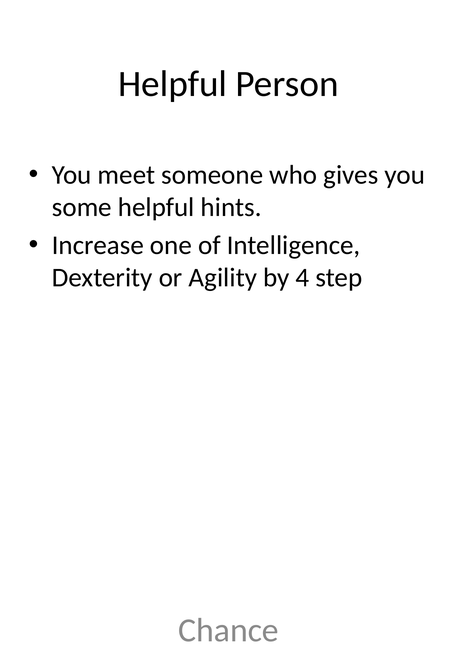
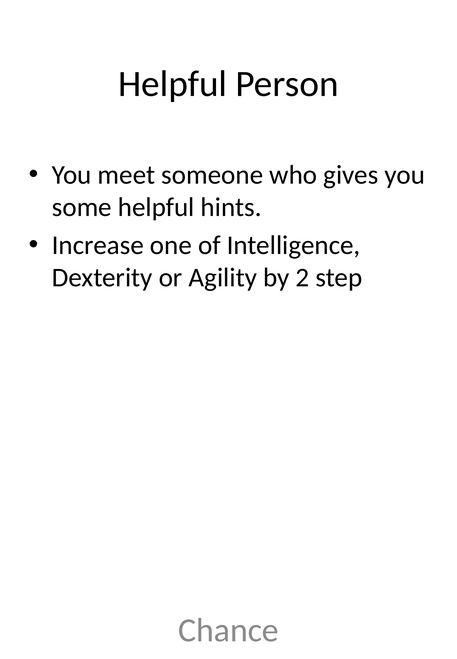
4: 4 -> 2
